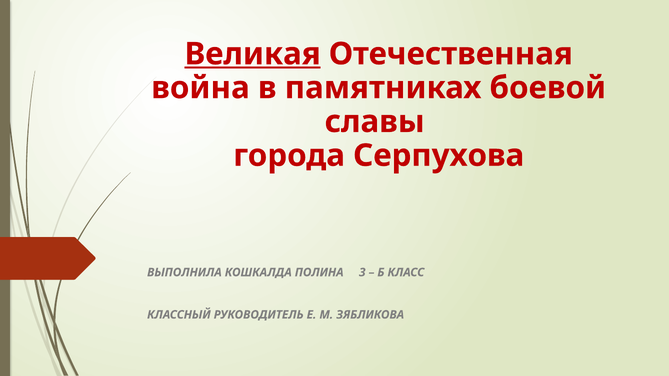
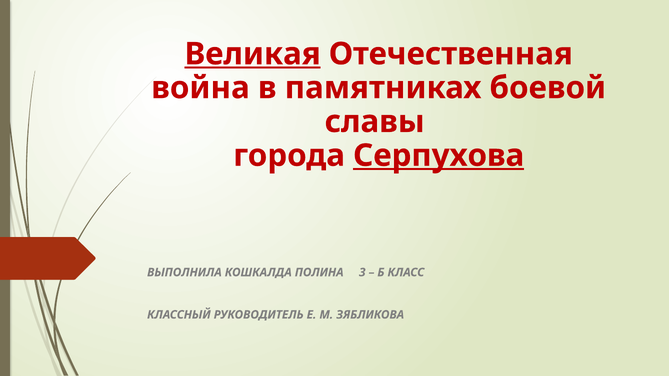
Серпухова underline: none -> present
